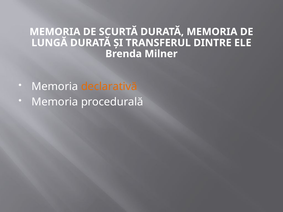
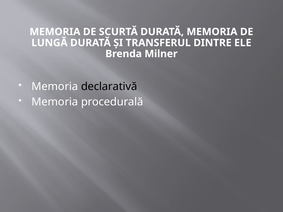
declarativă colour: orange -> black
